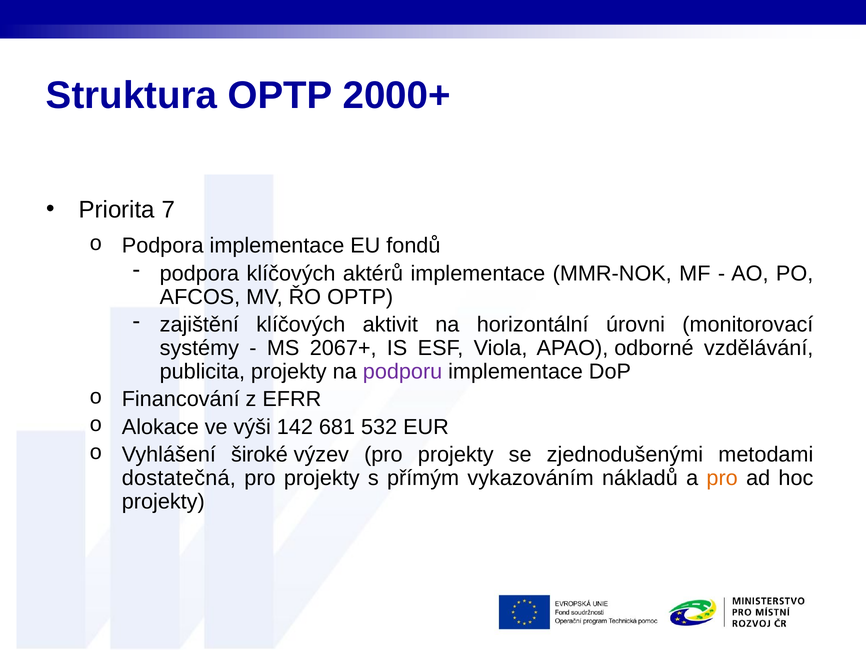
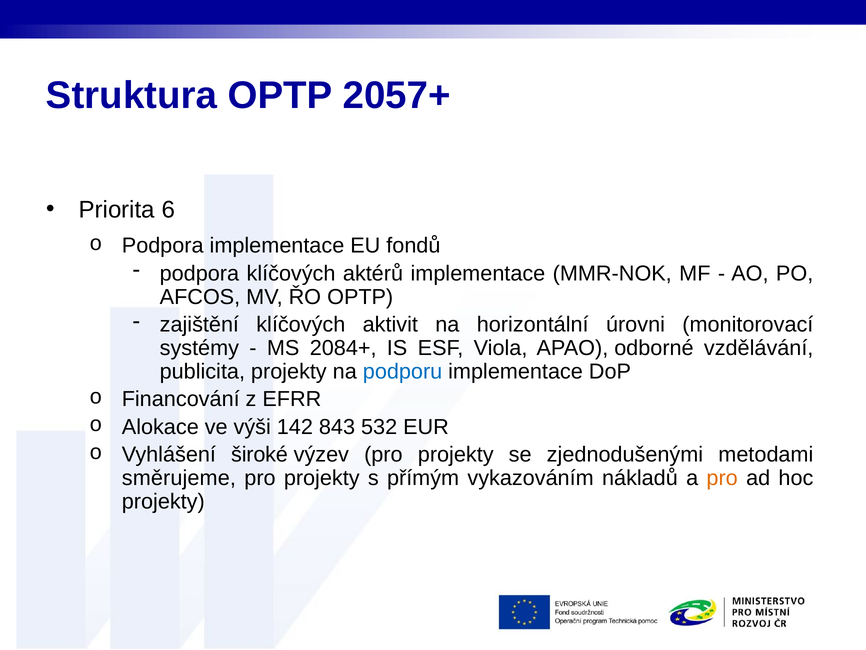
2000+: 2000+ -> 2057+
7: 7 -> 6
2067+: 2067+ -> 2084+
podporu colour: purple -> blue
681: 681 -> 843
dostatečná: dostatečná -> směrujeme
